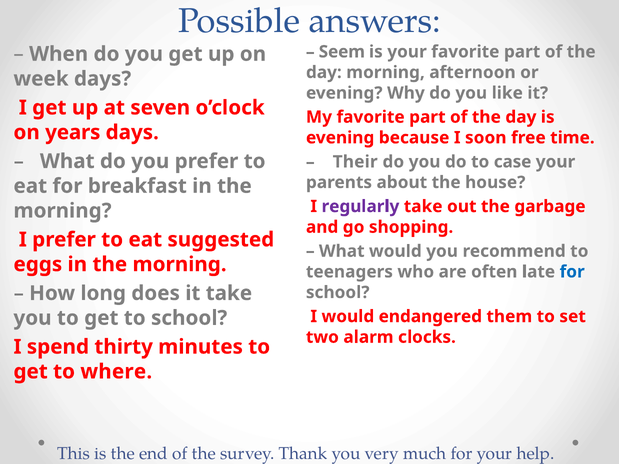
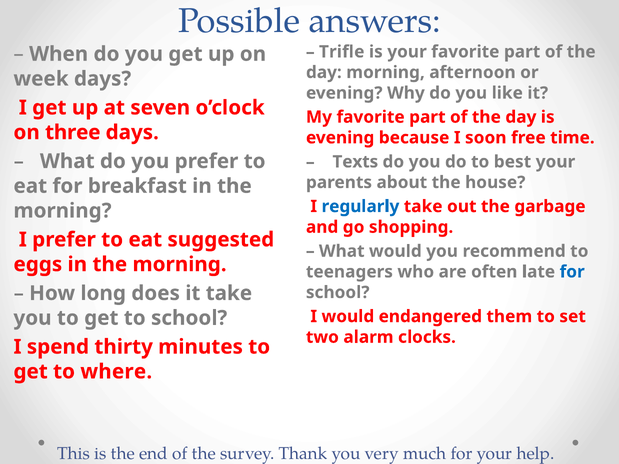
Seem: Seem -> Trifle
years: years -> three
Their: Their -> Texts
case: case -> best
regularly colour: purple -> blue
